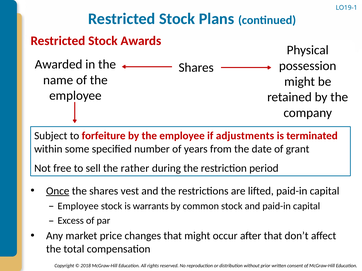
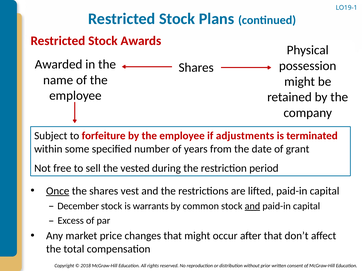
rather: rather -> vested
Employee at (78, 206): Employee -> December
and at (252, 206) underline: none -> present
